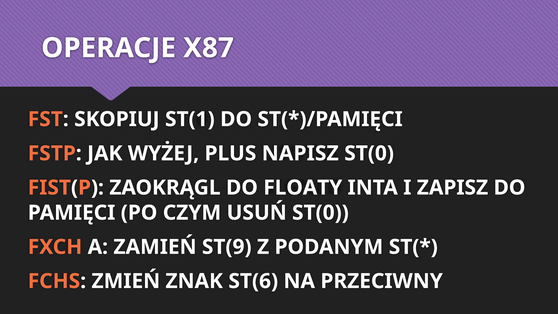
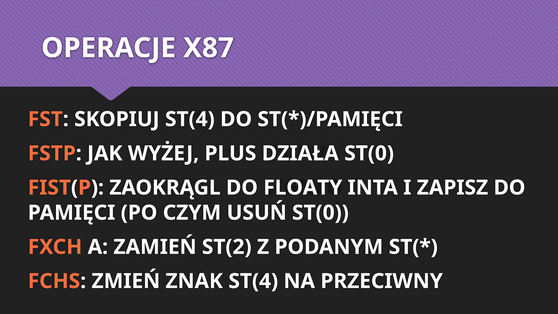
SKOPIUJ ST(1: ST(1 -> ST(4
NAPISZ: NAPISZ -> DZIAŁA
ST(9: ST(9 -> ST(2
ZNAK ST(6: ST(6 -> ST(4
